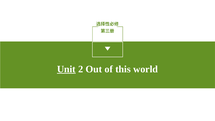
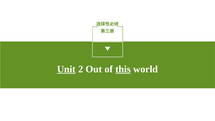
this underline: none -> present
